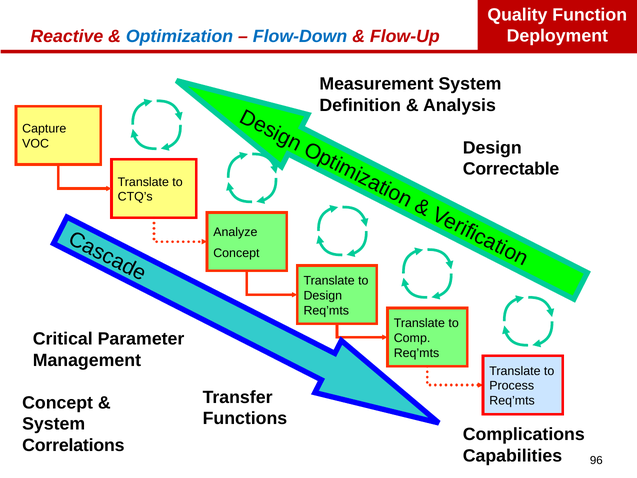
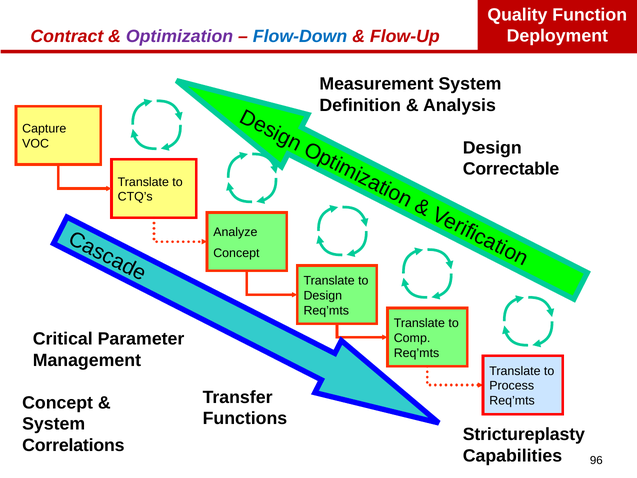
Reactive: Reactive -> Contract
Optimization colour: blue -> purple
Complications: Complications -> Strictureplasty
